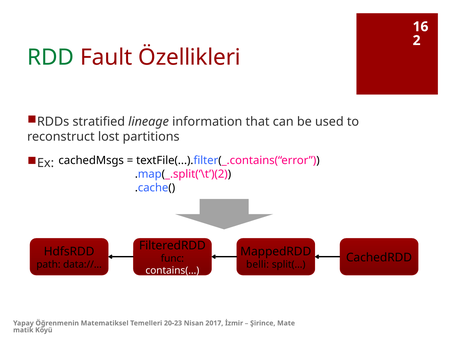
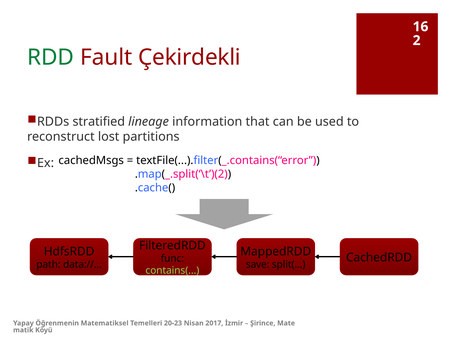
Özellikleri: Özellikleri -> Çekirdekli
belli: belli -> save
contains( colour: white -> light green
